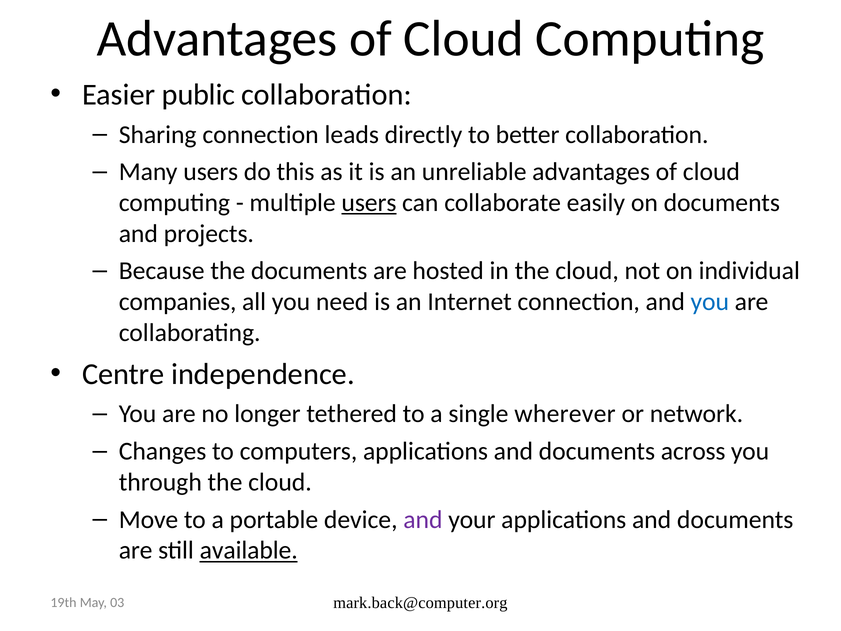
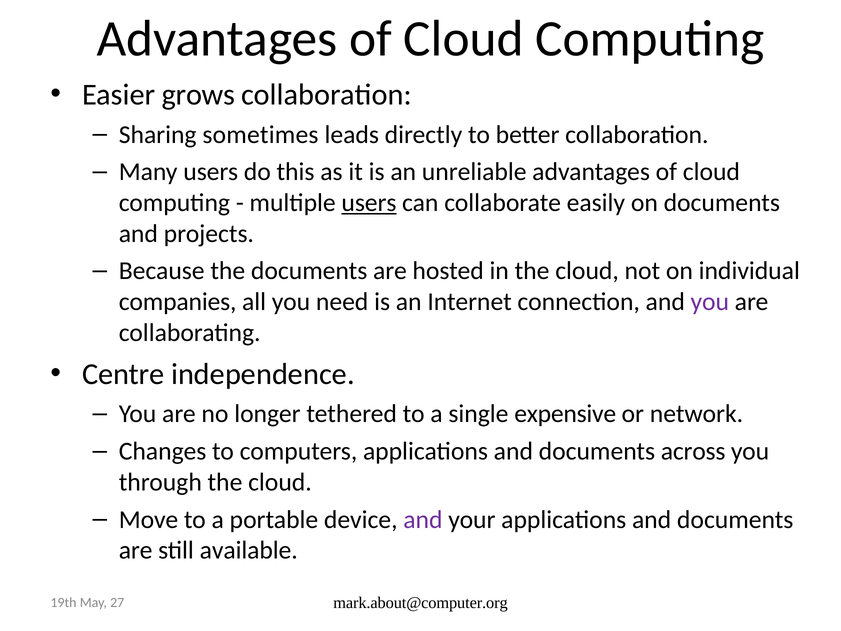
public: public -> grows
Sharing connection: connection -> sometimes
you at (710, 302) colour: blue -> purple
wherever: wherever -> expensive
available underline: present -> none
mark.back@computer.org: mark.back@computer.org -> mark.about@computer.org
03: 03 -> 27
